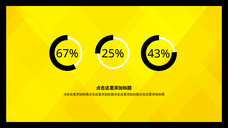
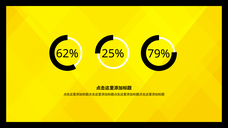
67%: 67% -> 62%
43%: 43% -> 79%
